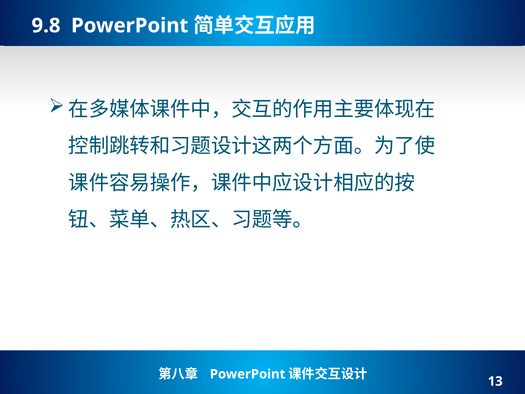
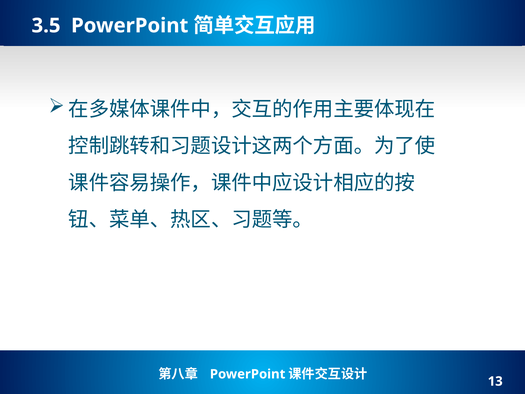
9.8: 9.8 -> 3.5
